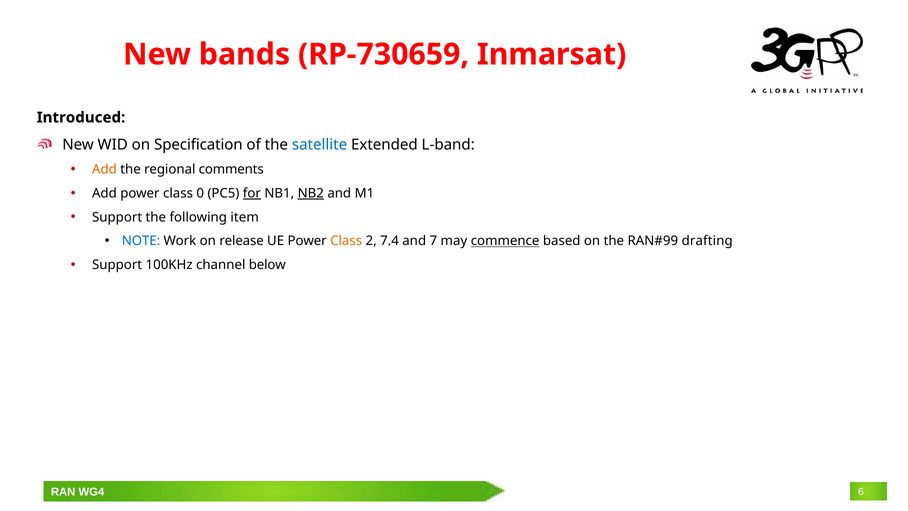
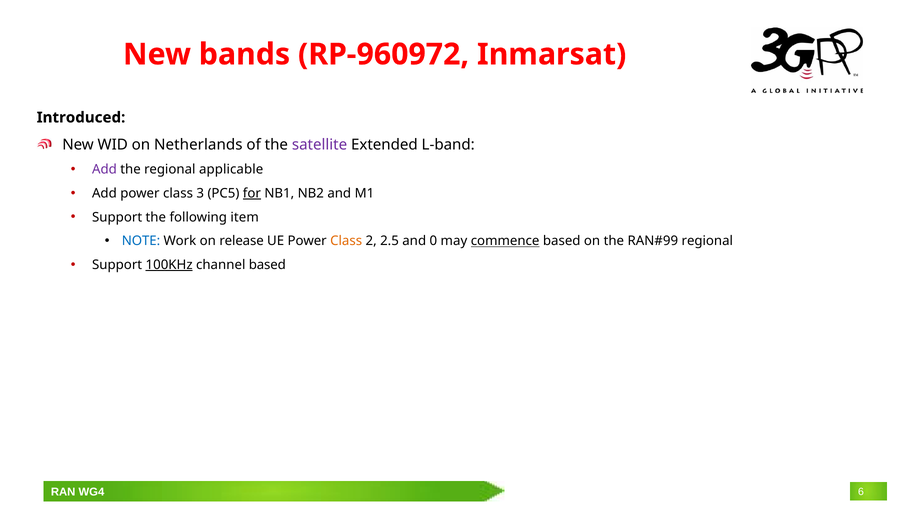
RP-730659: RP-730659 -> RP-960972
Specification: Specification -> Netherlands
satellite colour: blue -> purple
Add at (104, 169) colour: orange -> purple
comments: comments -> applicable
0: 0 -> 3
NB2 underline: present -> none
7.4: 7.4 -> 2.5
7: 7 -> 0
drafting at (707, 241): drafting -> regional
100KHz underline: none -> present
channel below: below -> based
